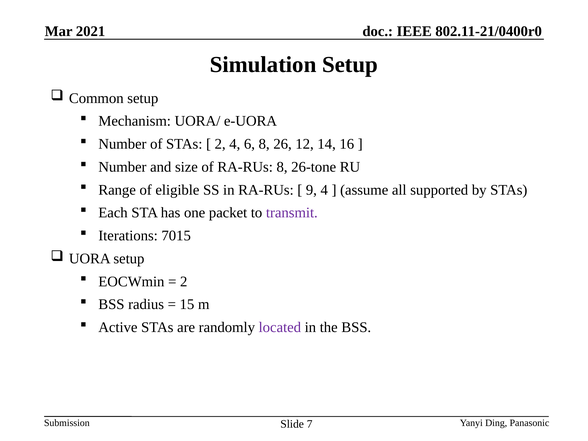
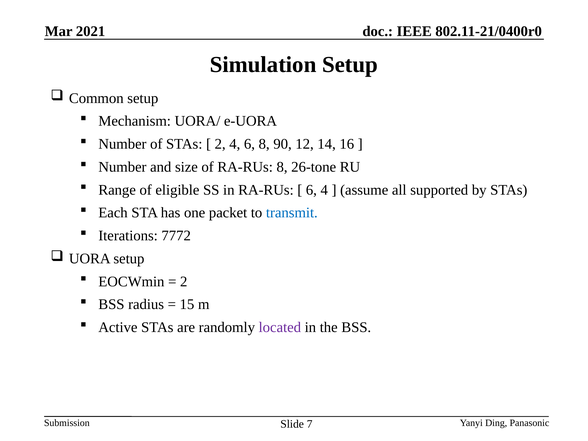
26: 26 -> 90
9 at (311, 190): 9 -> 6
transmit colour: purple -> blue
7015: 7015 -> 7772
